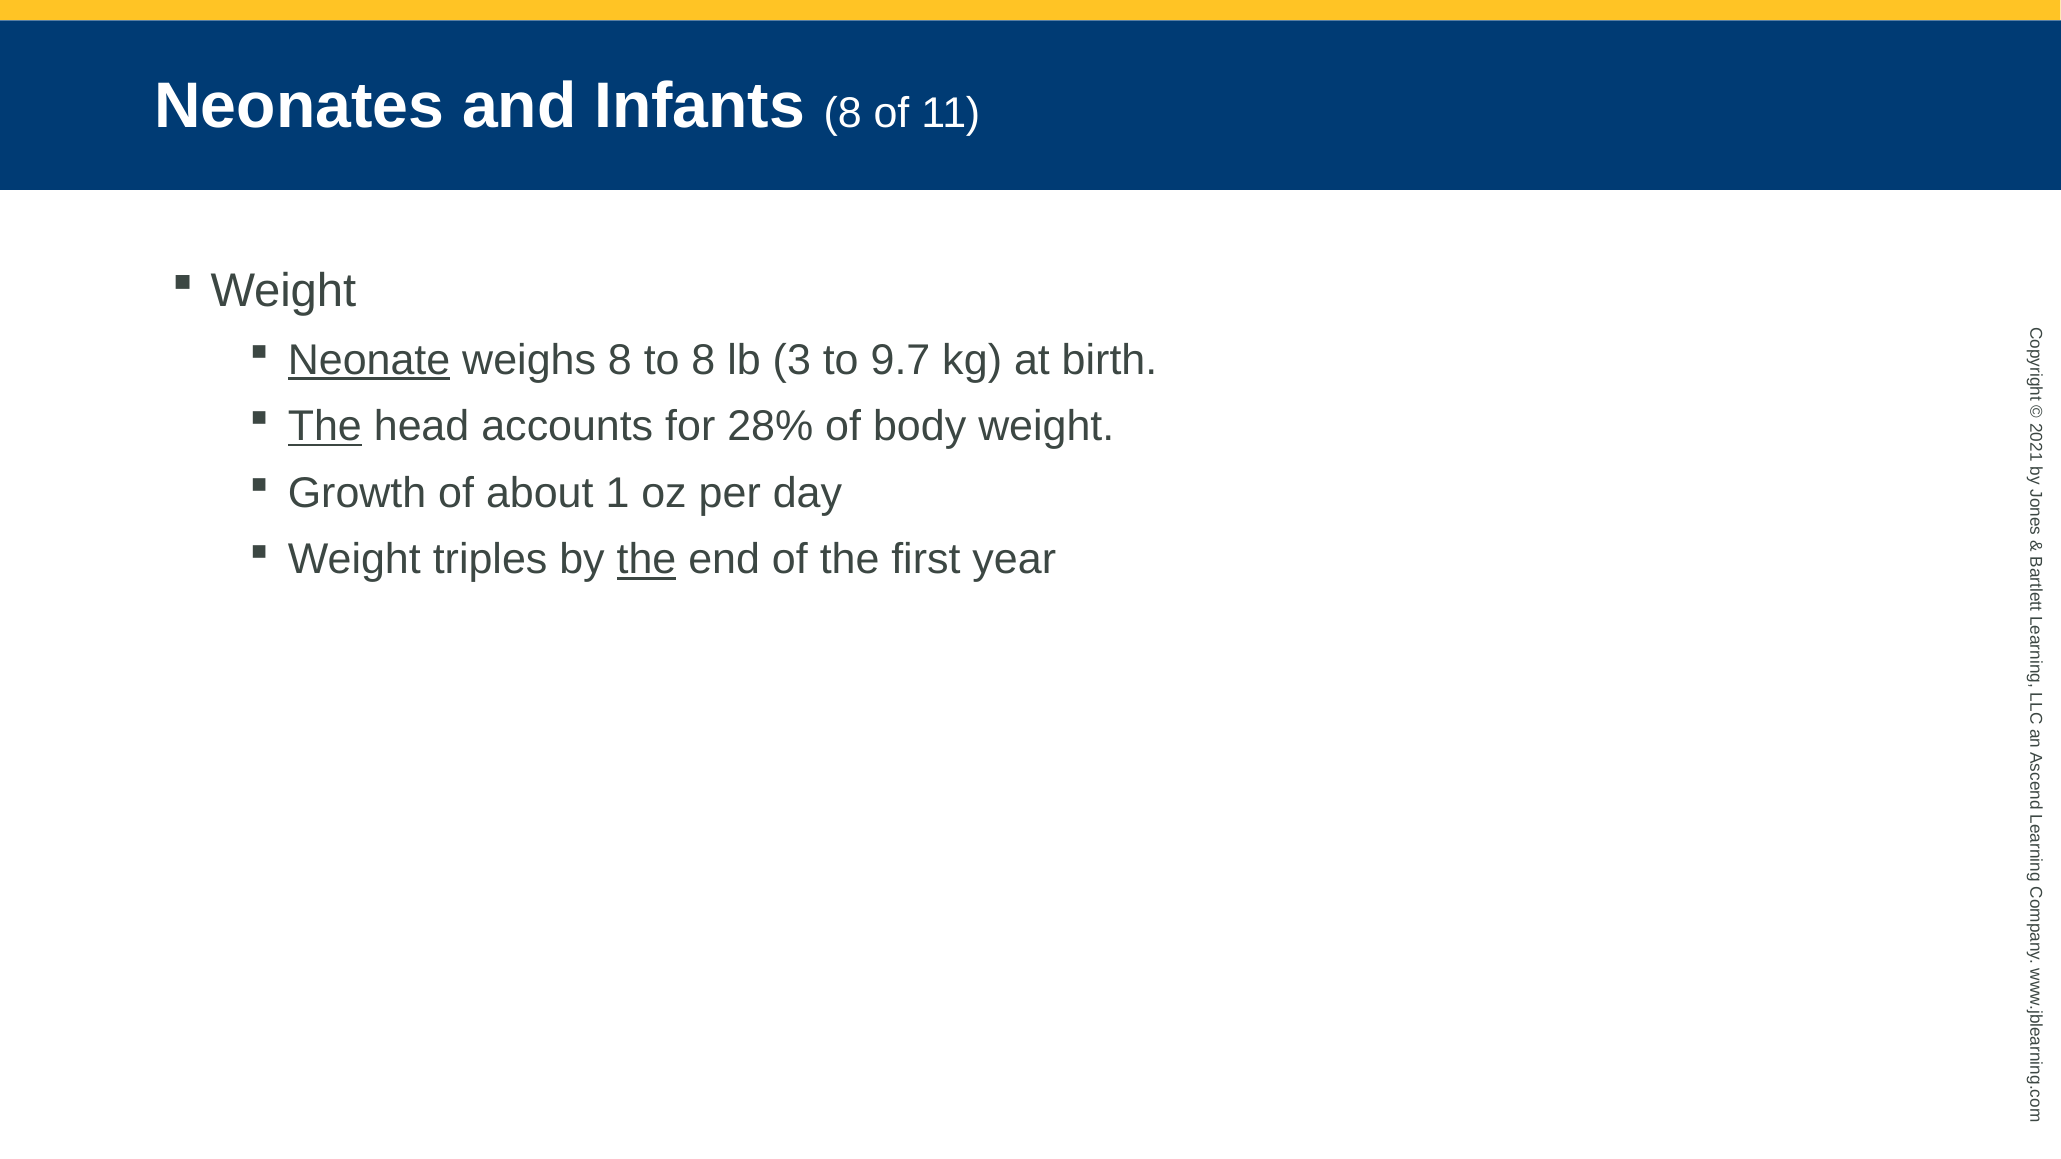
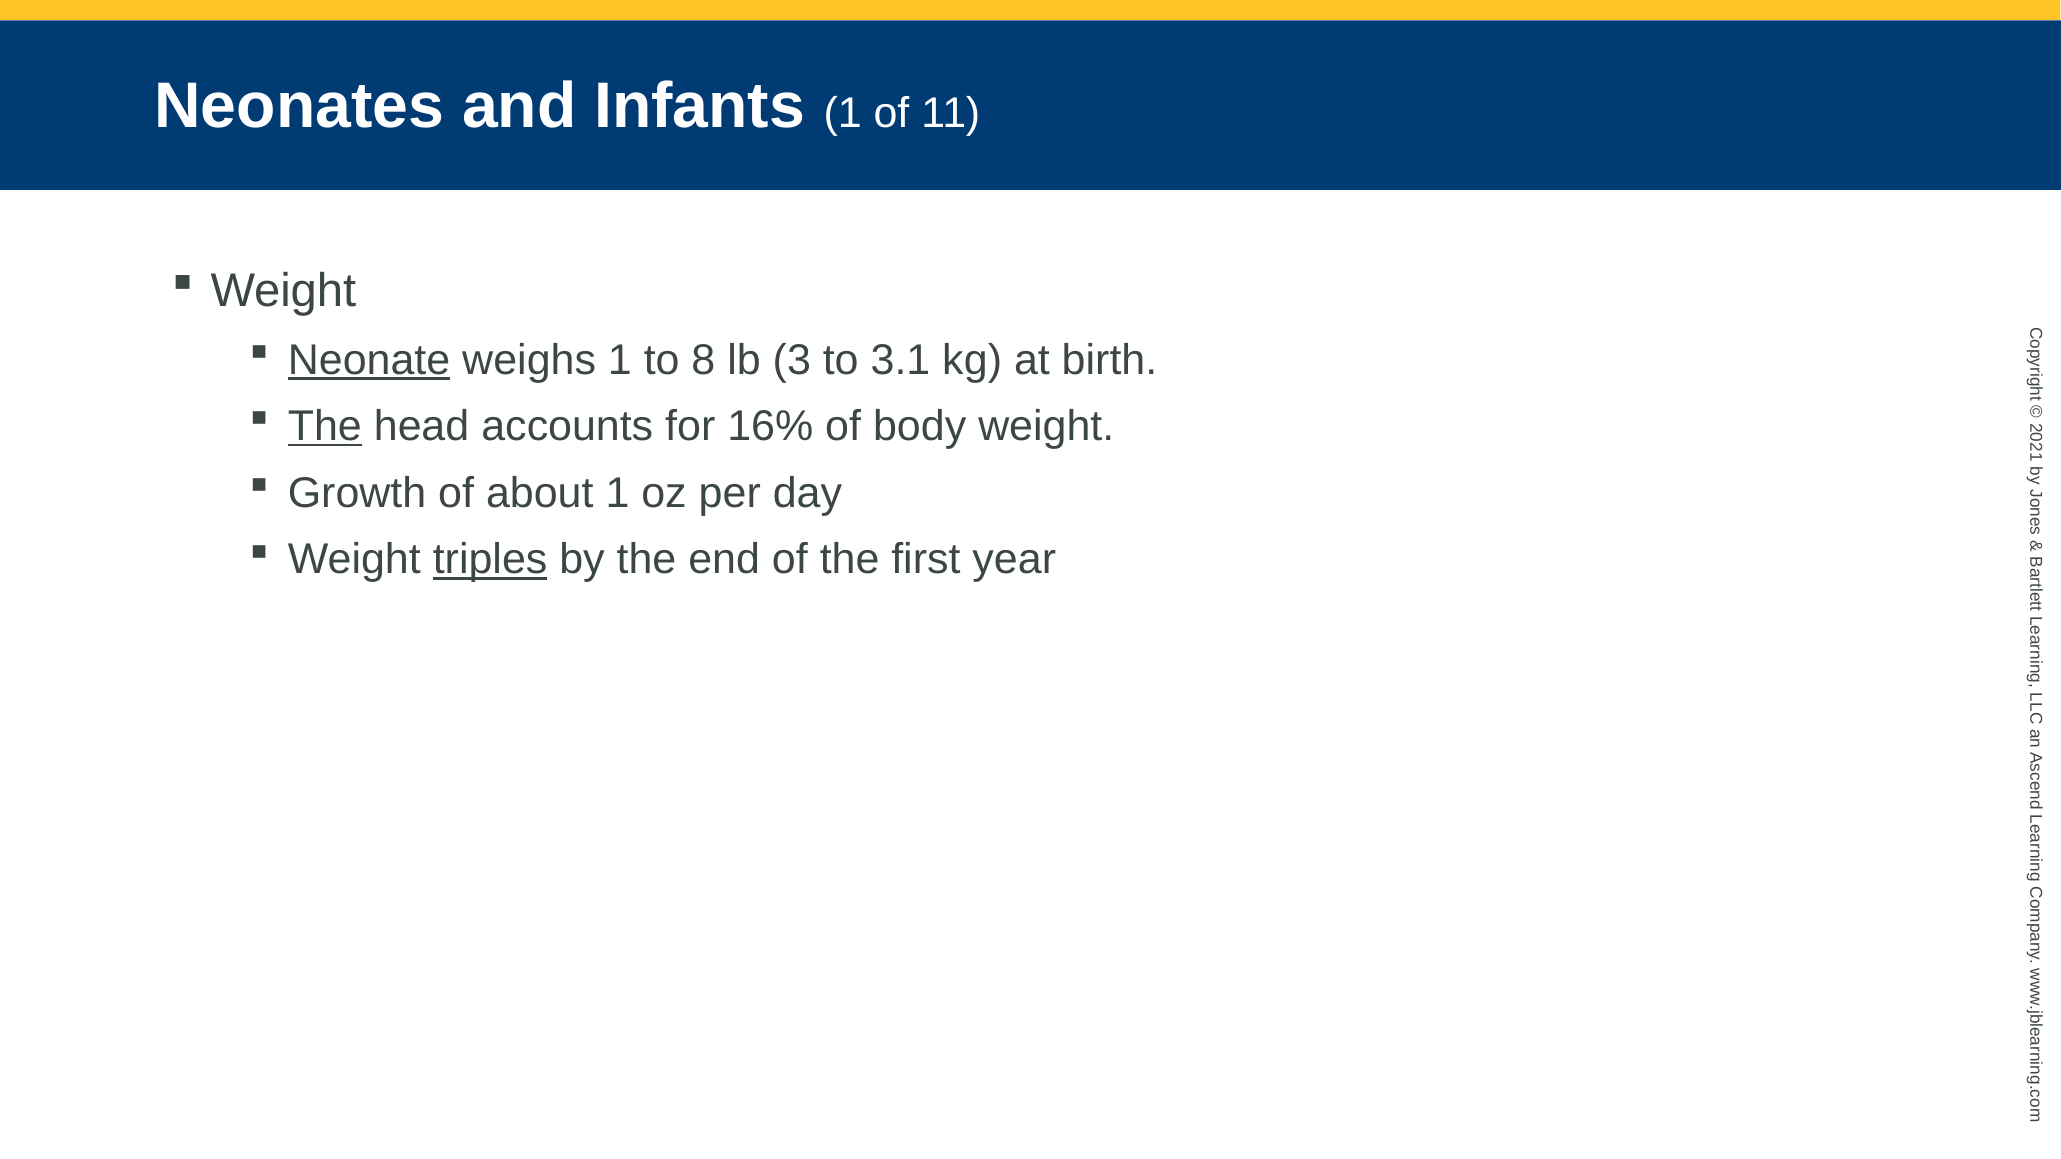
Infants 8: 8 -> 1
weighs 8: 8 -> 1
9.7: 9.7 -> 3.1
28%: 28% -> 16%
triples underline: none -> present
the at (646, 560) underline: present -> none
